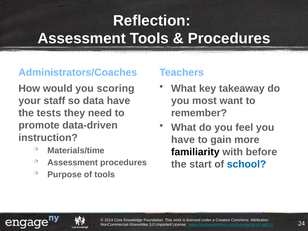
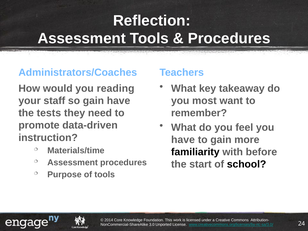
scoring: scoring -> reading
so data: data -> gain
school colour: blue -> black
